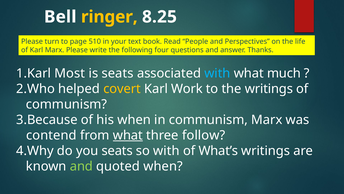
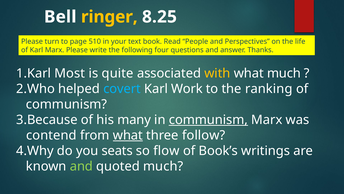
is seats: seats -> quite
with at (217, 73) colour: light blue -> yellow
covert colour: yellow -> light blue
the writings: writings -> ranking
his when: when -> many
communism at (208, 120) underline: none -> present
so with: with -> flow
What’s: What’s -> Book’s
quoted when: when -> much
